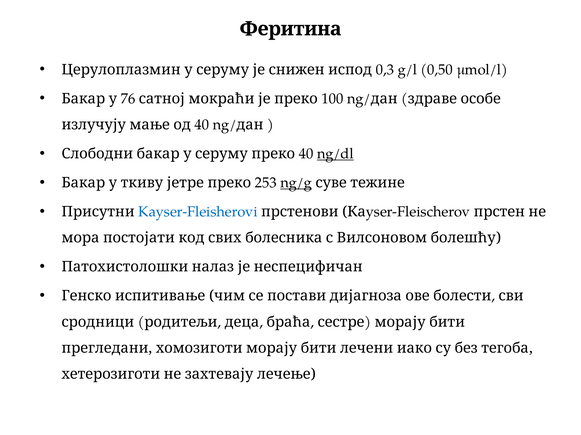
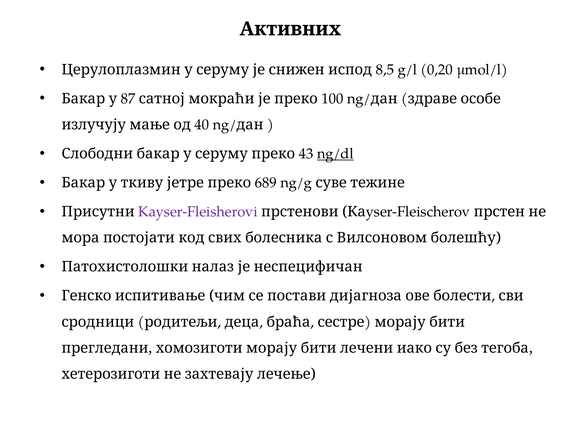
Феритина: Феритина -> Активних
0,3: 0,3 -> 8,5
0,50: 0,50 -> 0,20
76: 76 -> 87
40 at (306, 154): 40 -> 43
253: 253 -> 689
ng/g underline: present -> none
Kayser-Fleisherovi colour: blue -> purple
